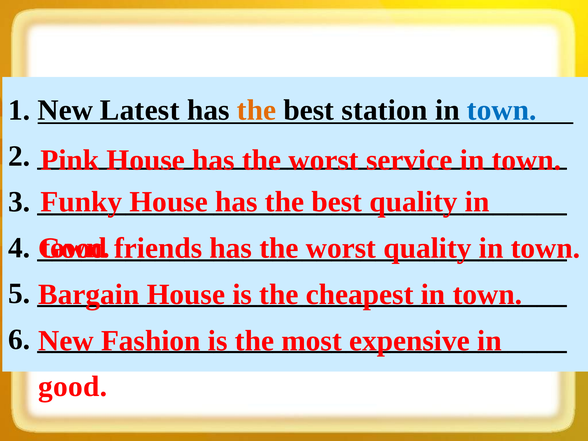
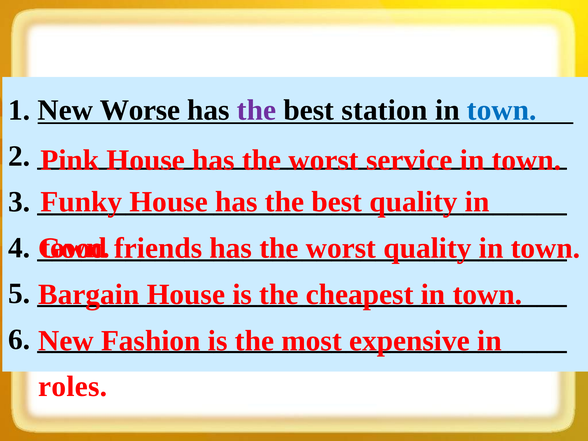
Latest: Latest -> Worse
the at (257, 110) colour: orange -> purple
good at (73, 387): good -> roles
